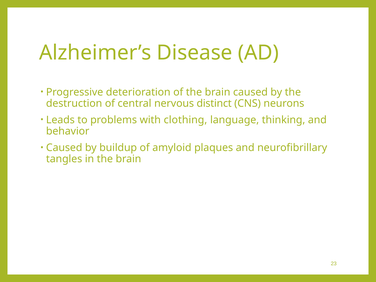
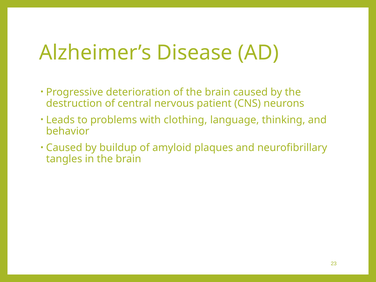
distinct: distinct -> patient
